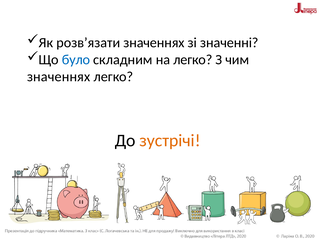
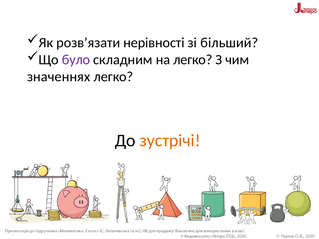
розв’язати значеннях: значеннях -> нерівності
значенні: значенні -> більший
було colour: blue -> purple
